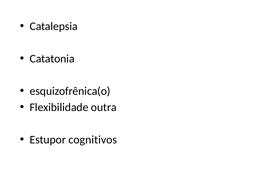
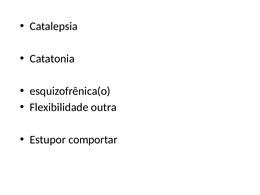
cognitivos: cognitivos -> comportar
